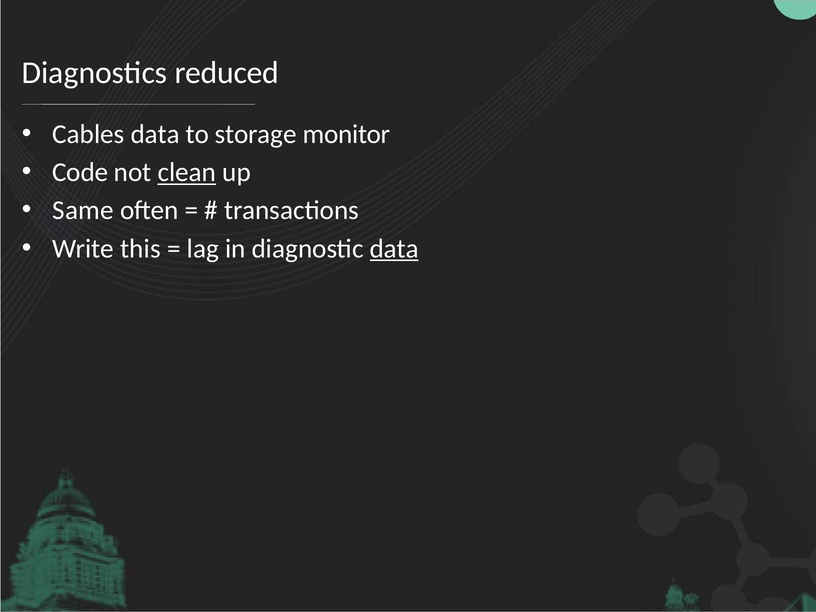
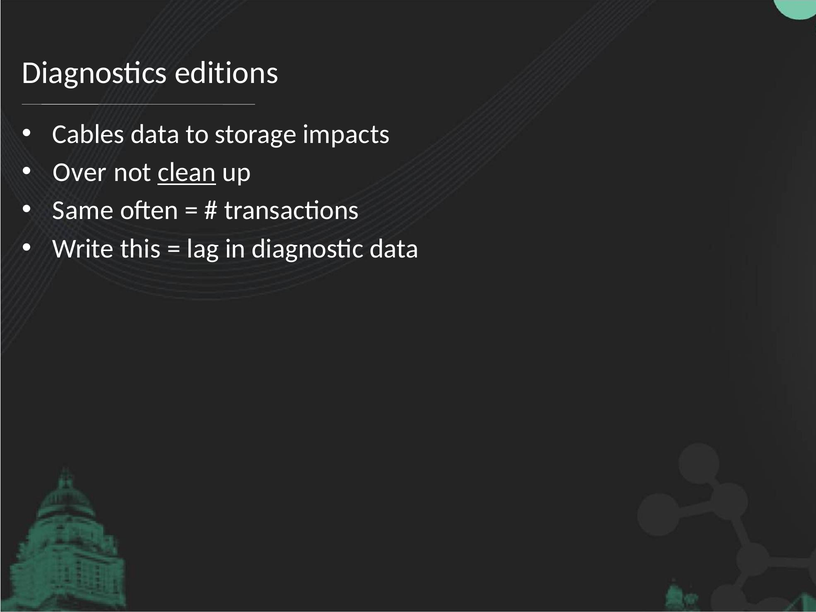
reduced: reduced -> editions
monitor: monitor -> impacts
Code: Code -> Over
data at (394, 249) underline: present -> none
